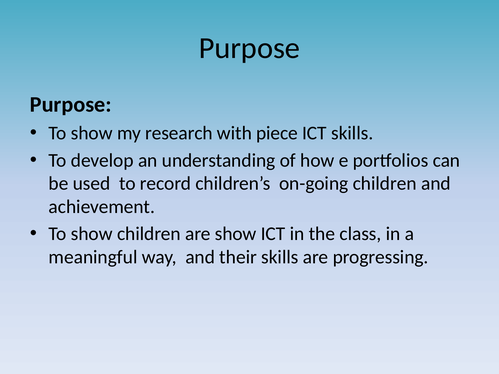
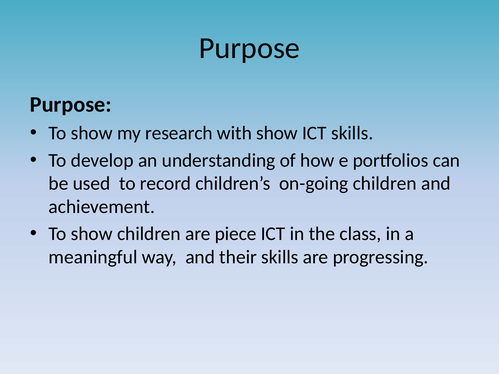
with piece: piece -> show
are show: show -> piece
